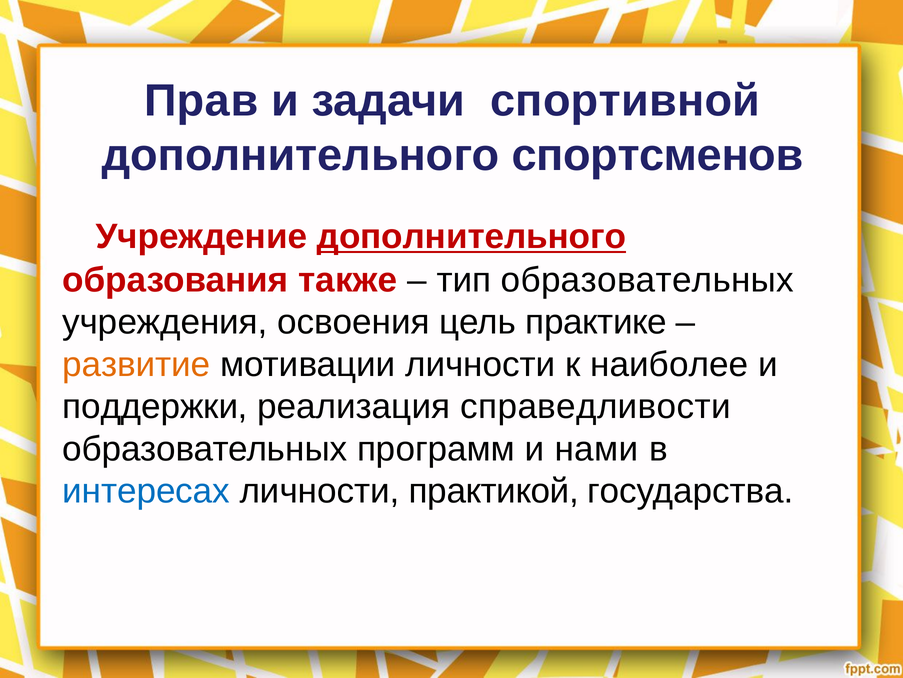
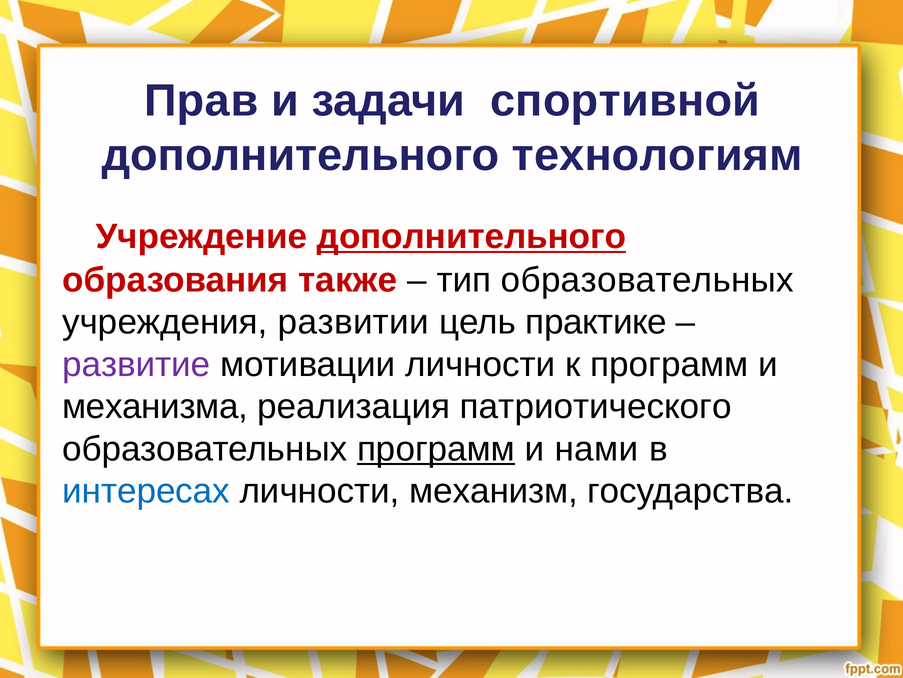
спортсменов: спортсменов -> технологиям
освоения: освоения -> развитии
развитие colour: orange -> purple
к наиболее: наиболее -> программ
поддержки: поддержки -> механизма
справедливости: справедливости -> патриотического
программ at (436, 448) underline: none -> present
практикой: практикой -> механизм
